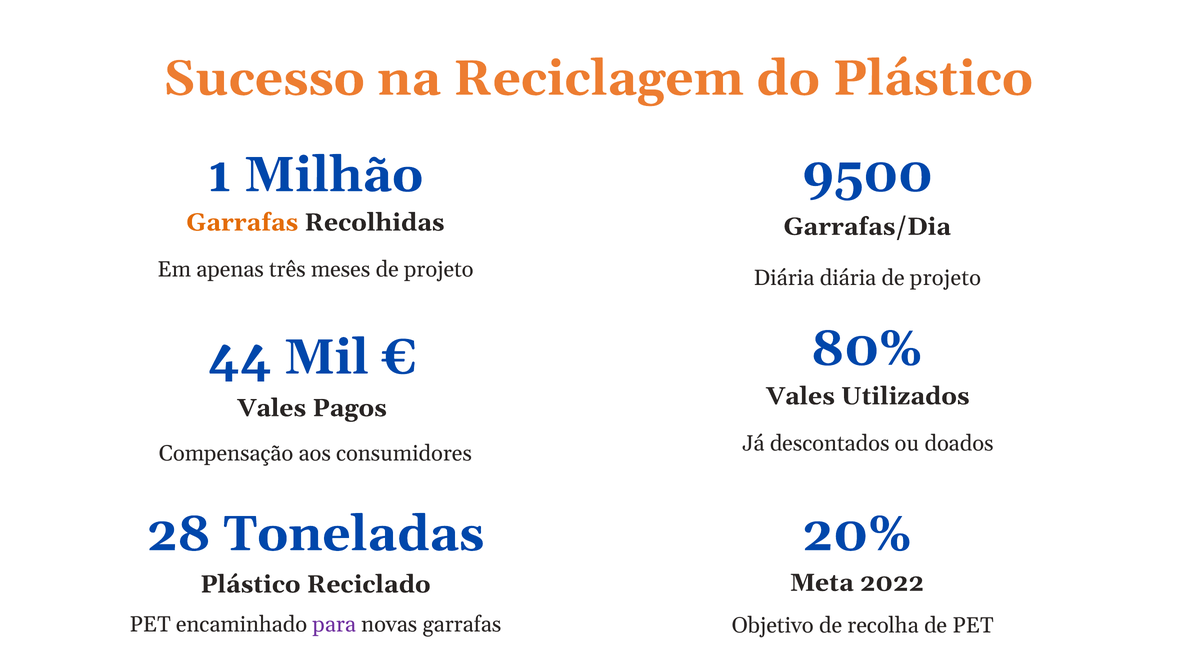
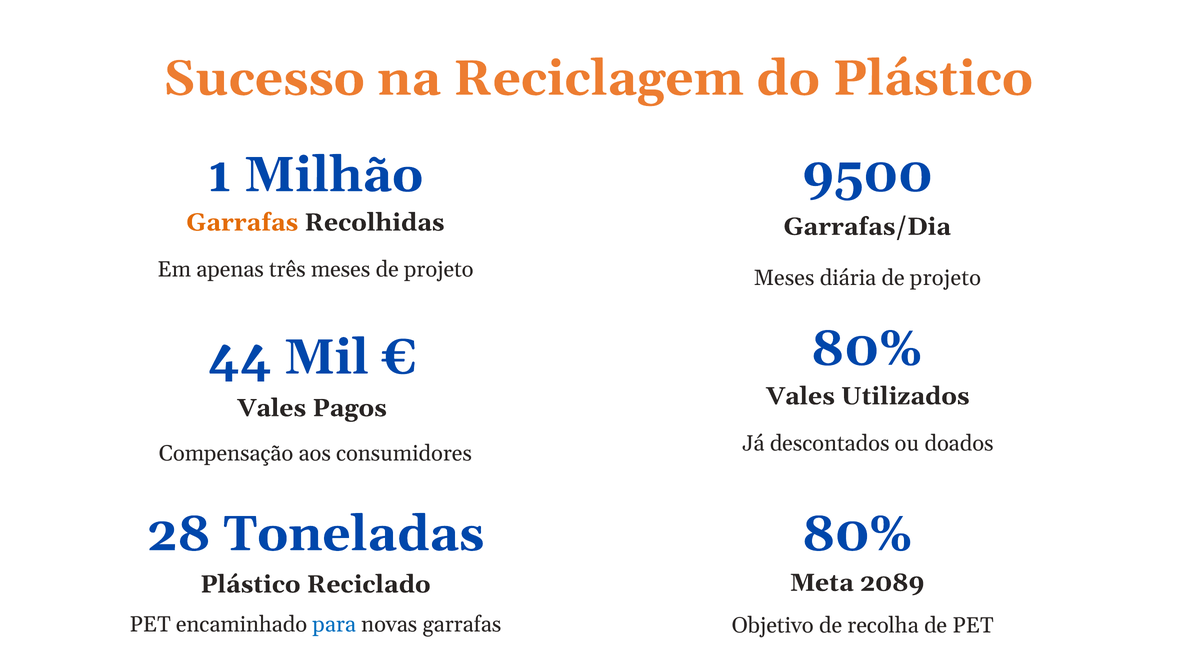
Diária at (784, 278): Diária -> Meses
20% at (857, 534): 20% -> 80%
2022: 2022 -> 2089
para colour: purple -> blue
